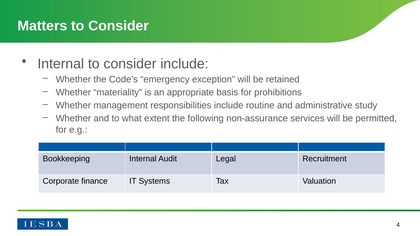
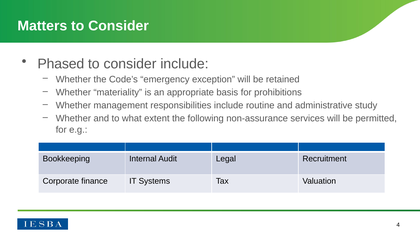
Internal at (61, 64): Internal -> Phased
